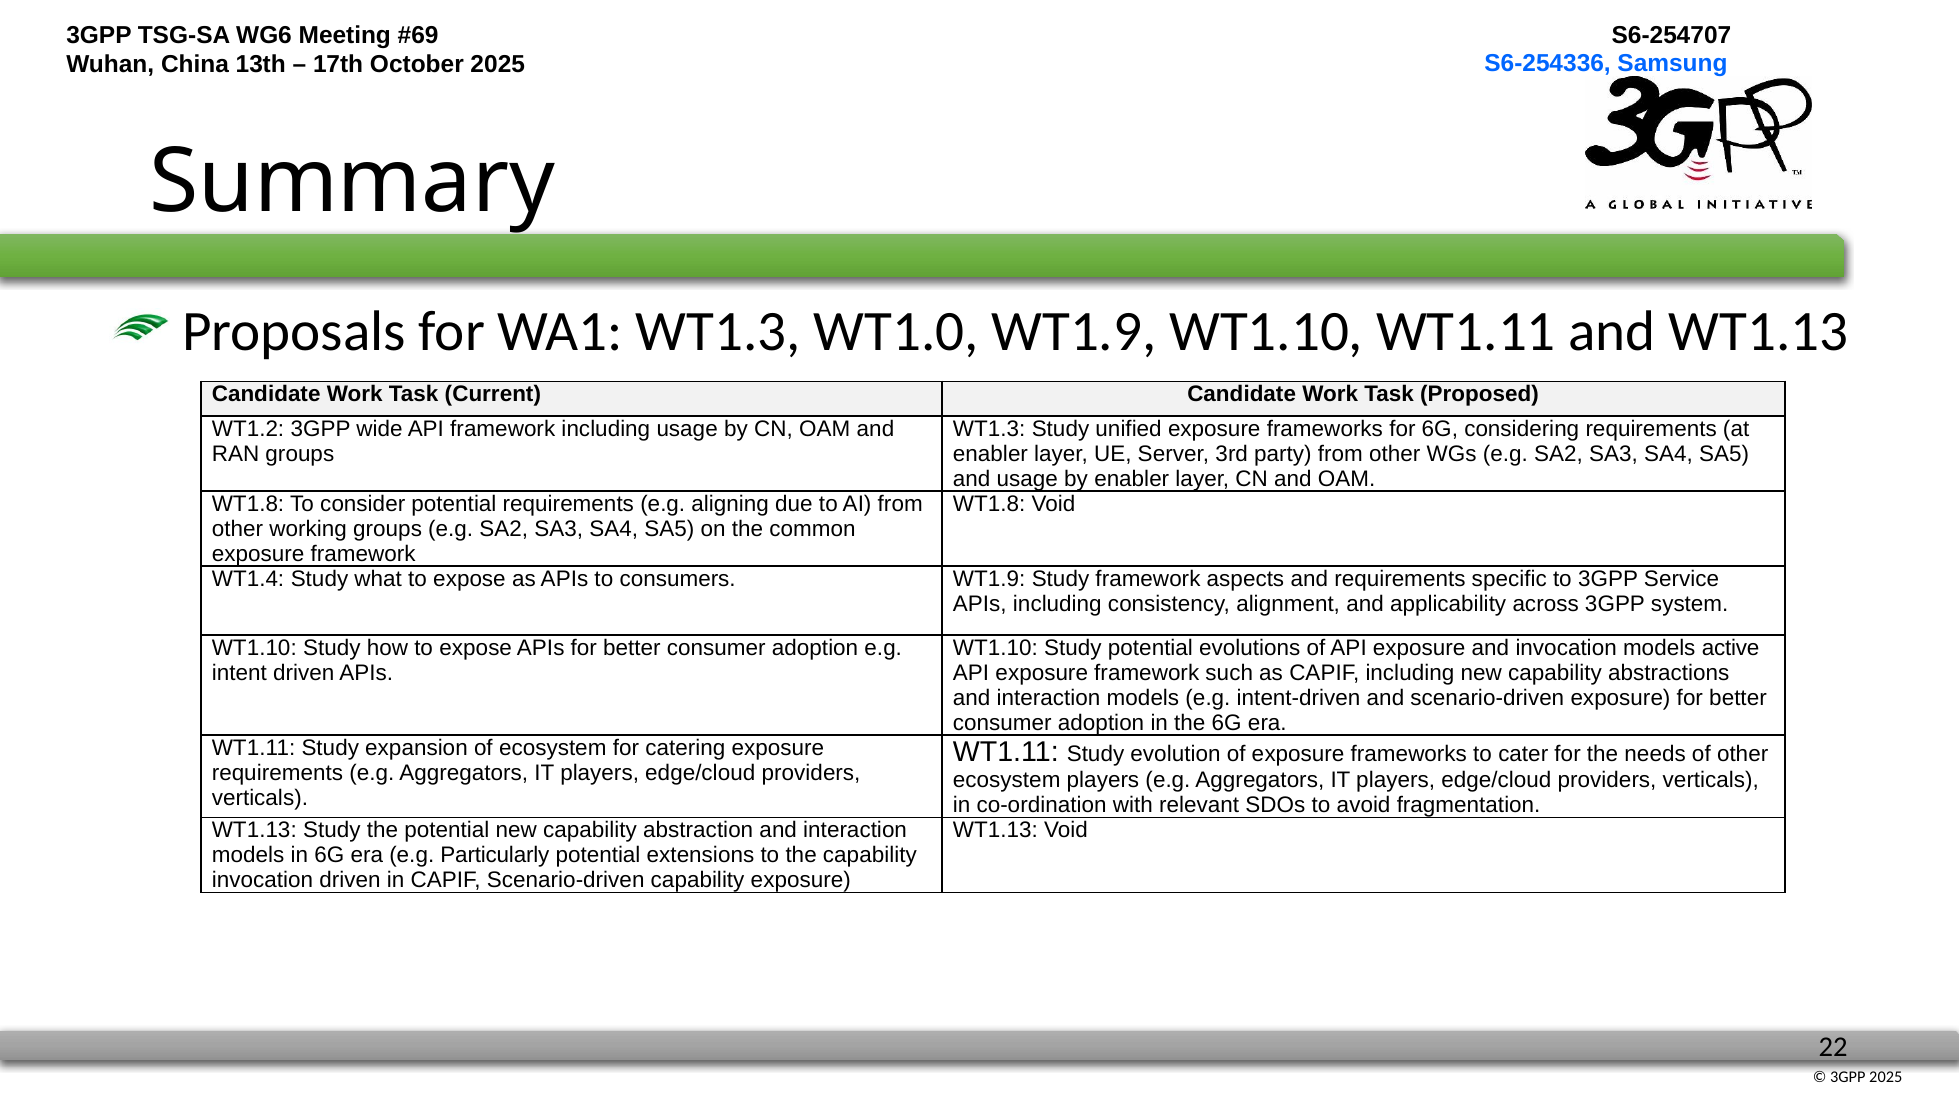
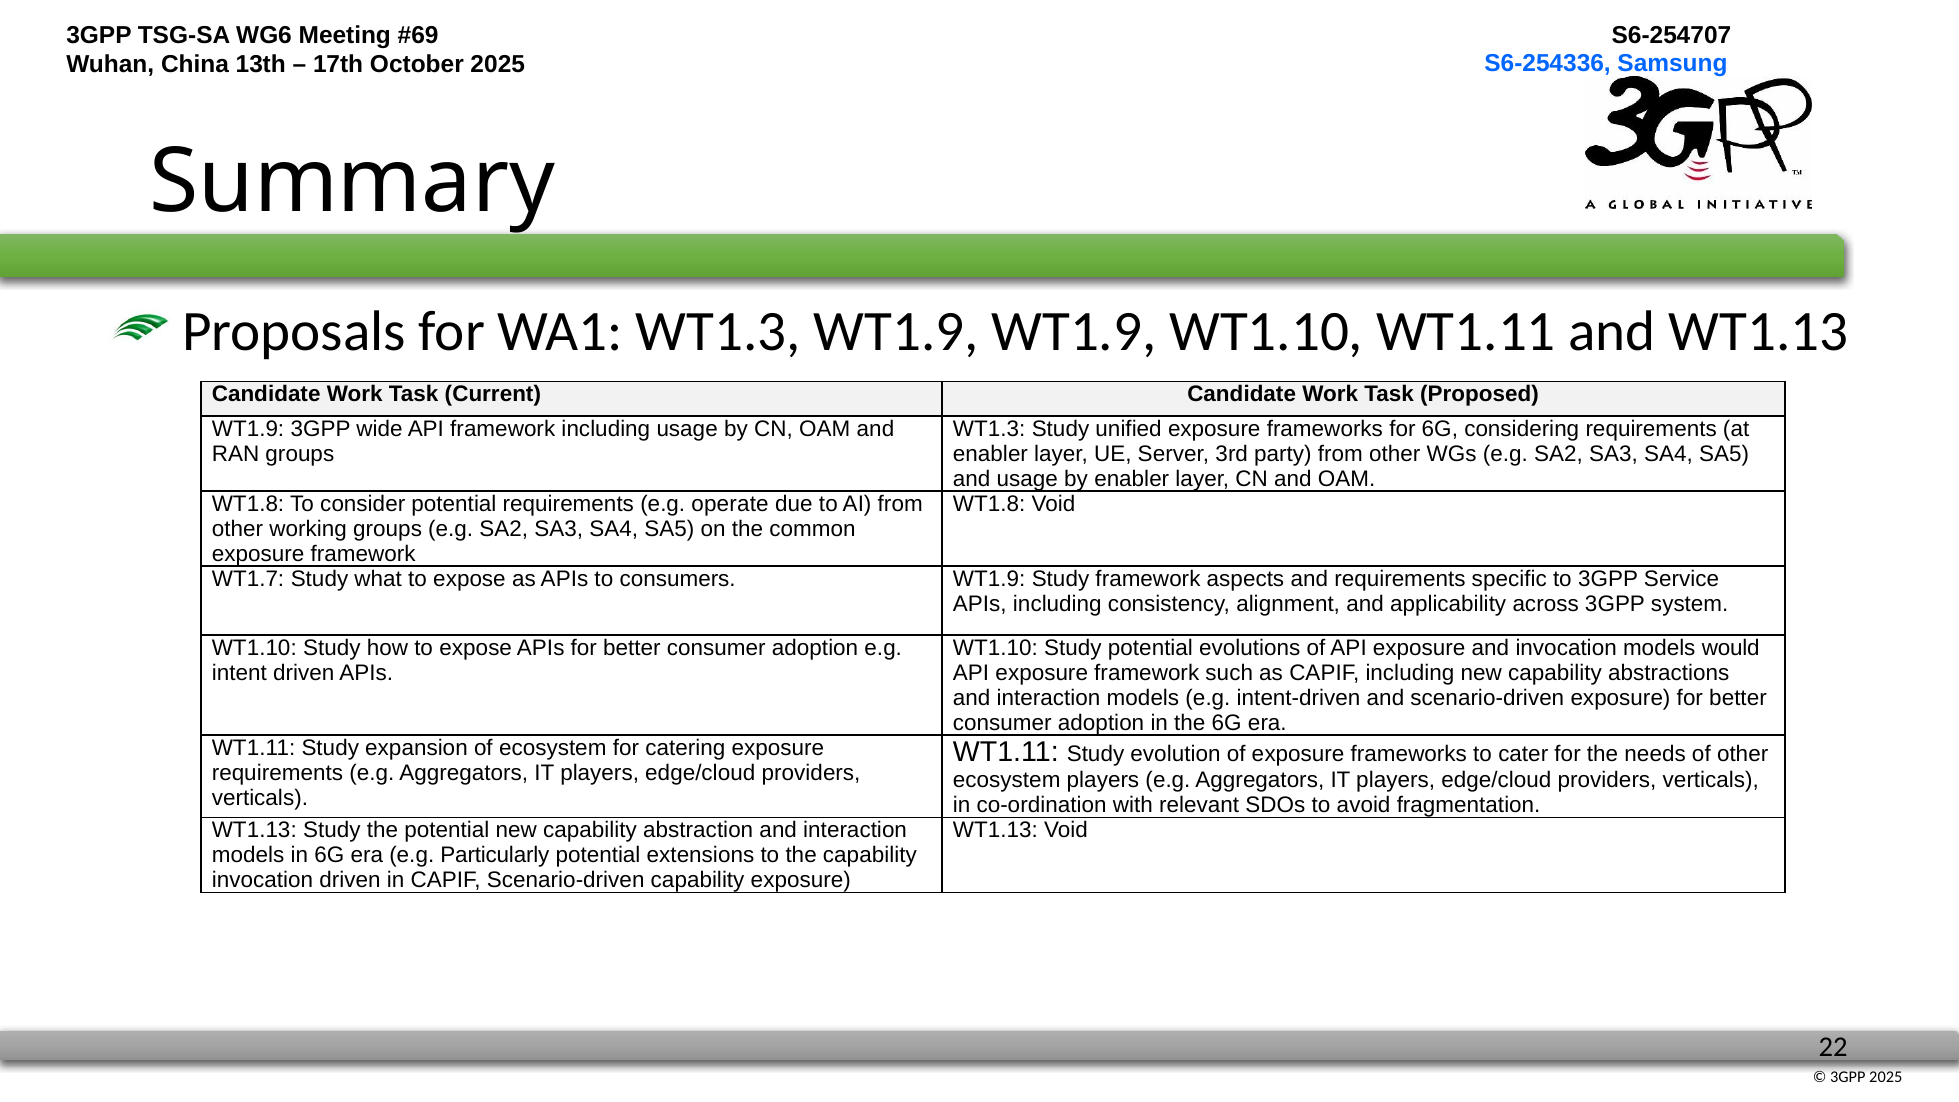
WT1.3 WT1.0: WT1.0 -> WT1.9
WT1.2 at (248, 429): WT1.2 -> WT1.9
aligning: aligning -> operate
WT1.4: WT1.4 -> WT1.7
active: active -> would
